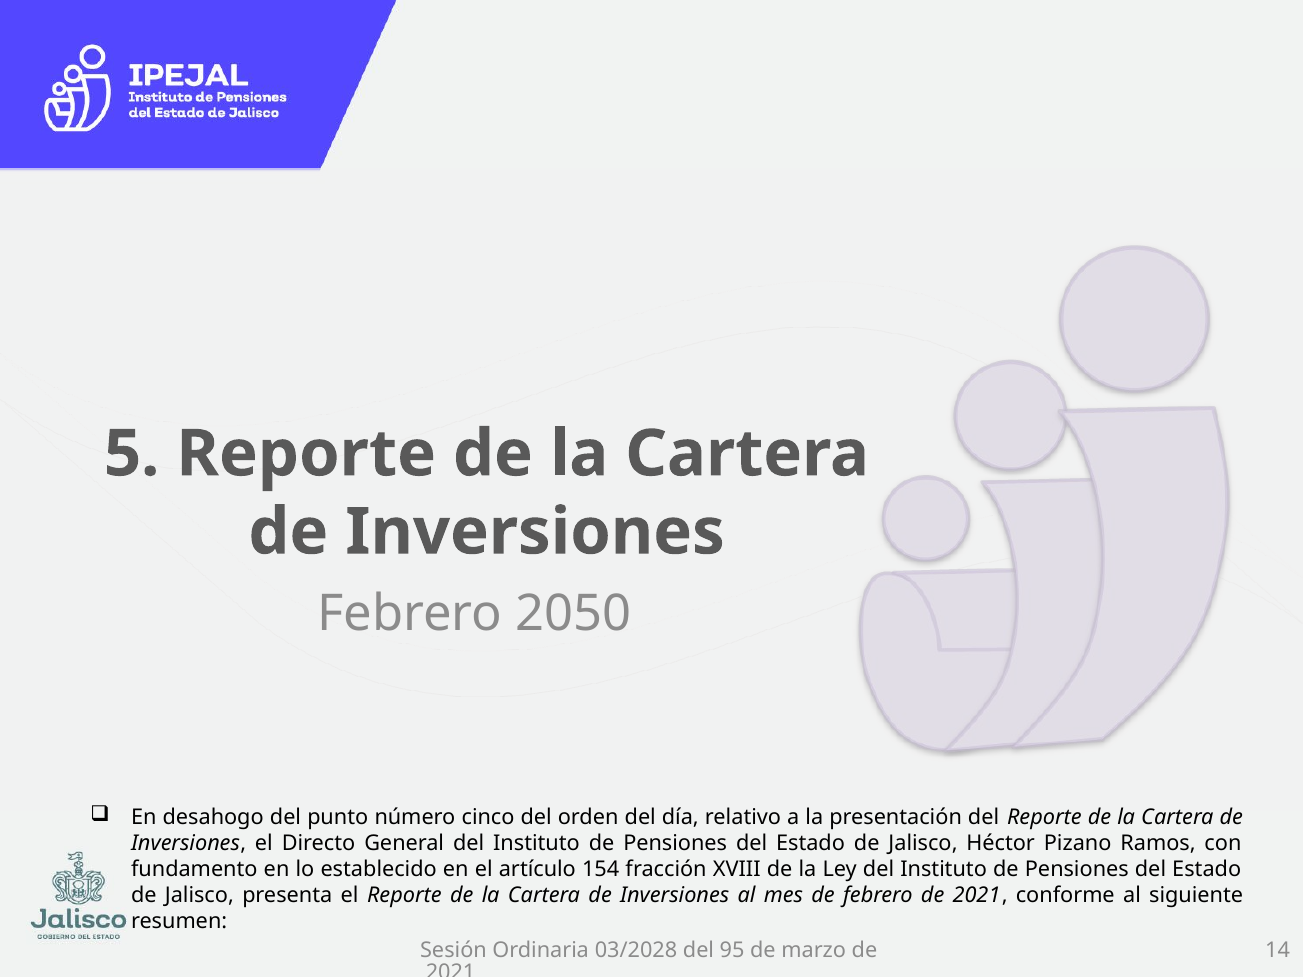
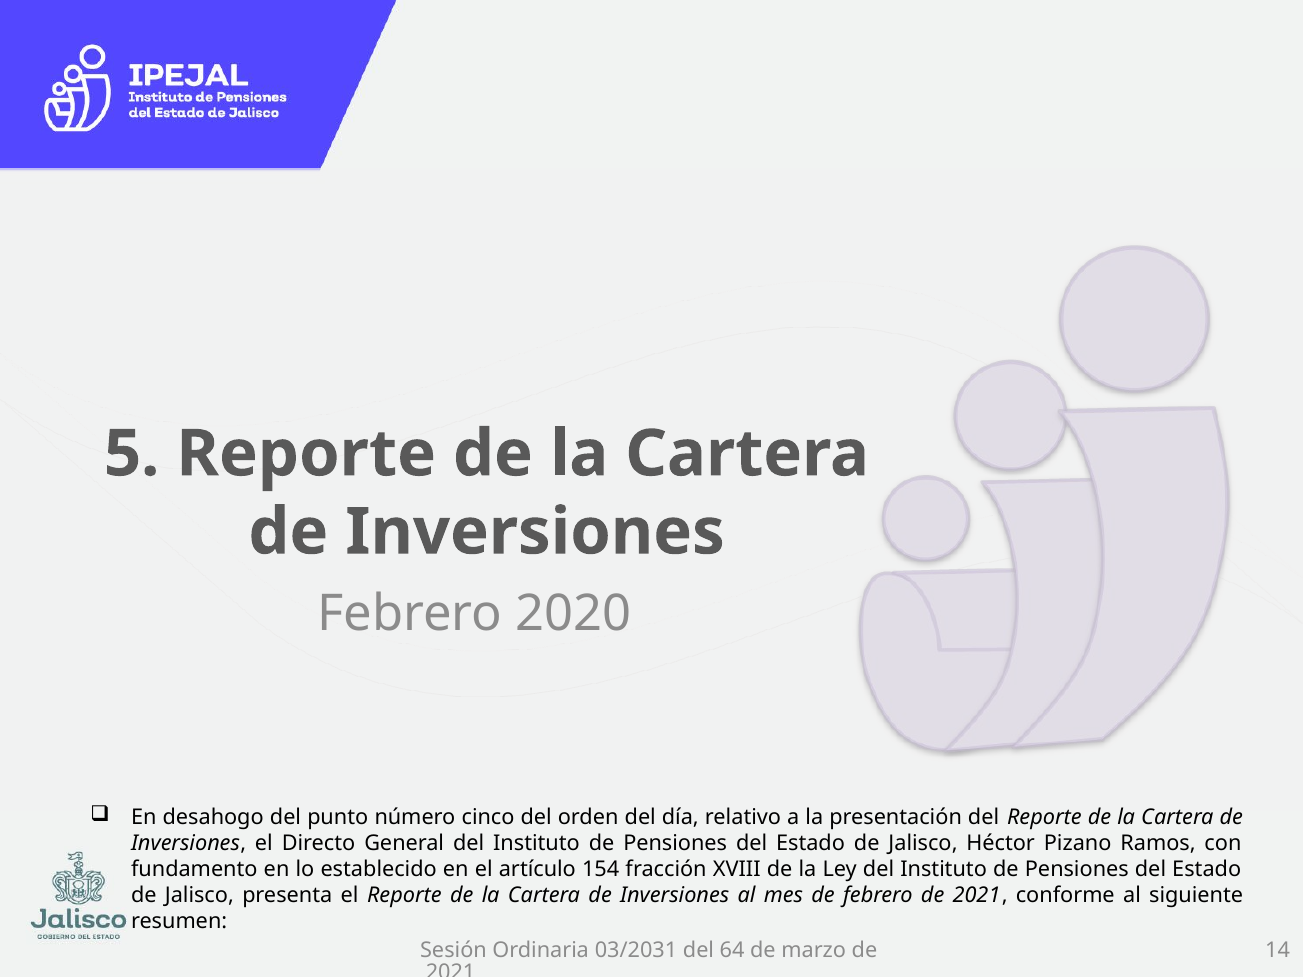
2050: 2050 -> 2020
03/2028: 03/2028 -> 03/2031
95: 95 -> 64
